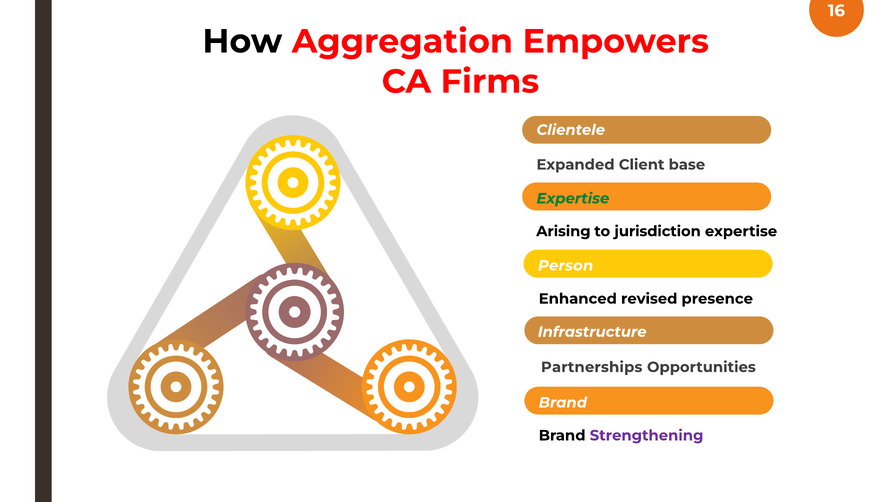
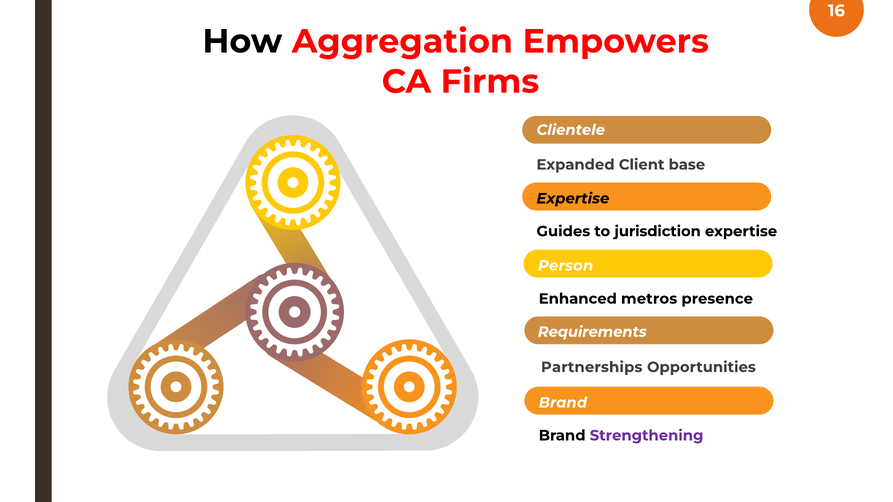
Expertise at (573, 199) colour: green -> black
Arising: Arising -> Guides
revised: revised -> metros
Infrastructure: Infrastructure -> Requirements
